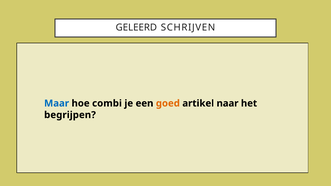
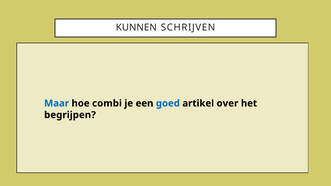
GELEERD: GELEERD -> KUNNEN
goed colour: orange -> blue
naar: naar -> over
